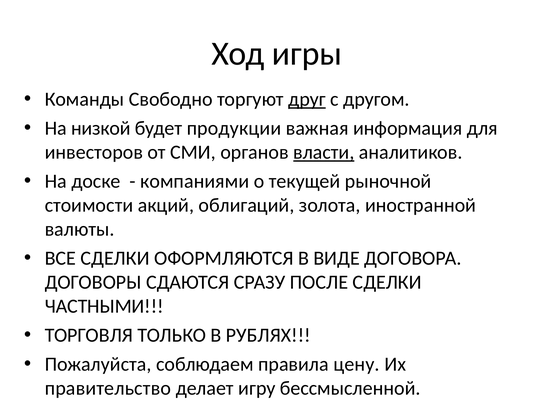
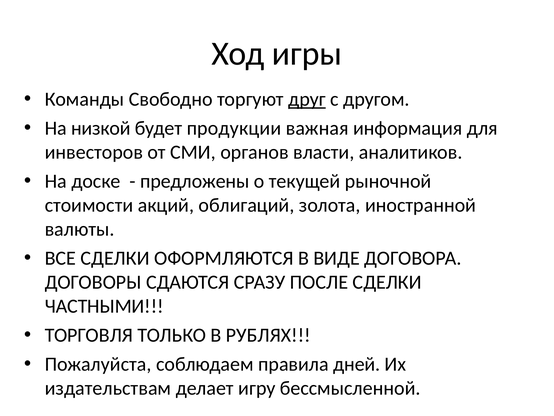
власти underline: present -> none
компаниями: компаниями -> предложены
цену: цену -> дней
правительство: правительство -> издательствам
